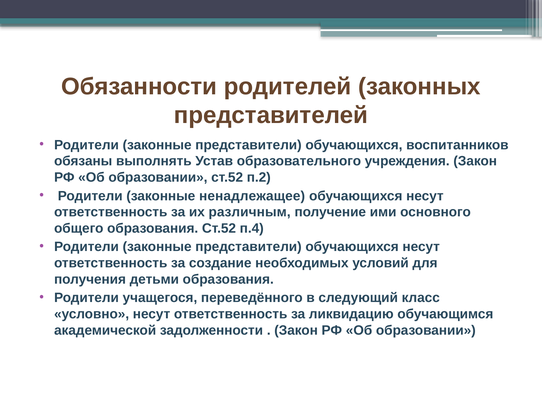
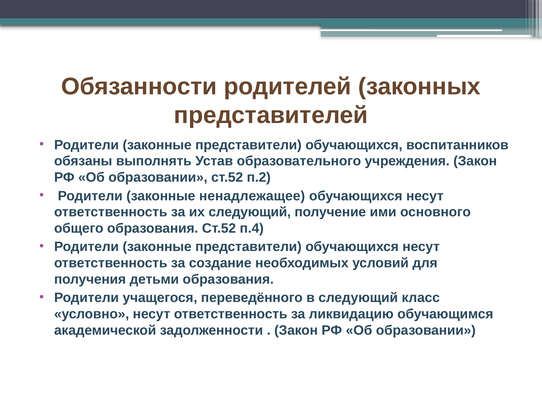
их различным: различным -> следующий
